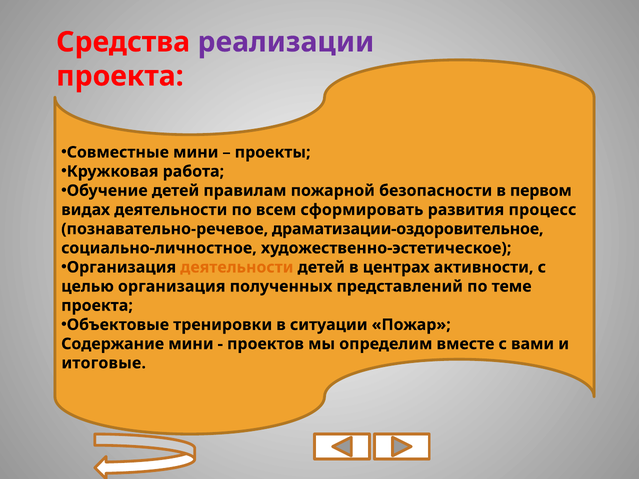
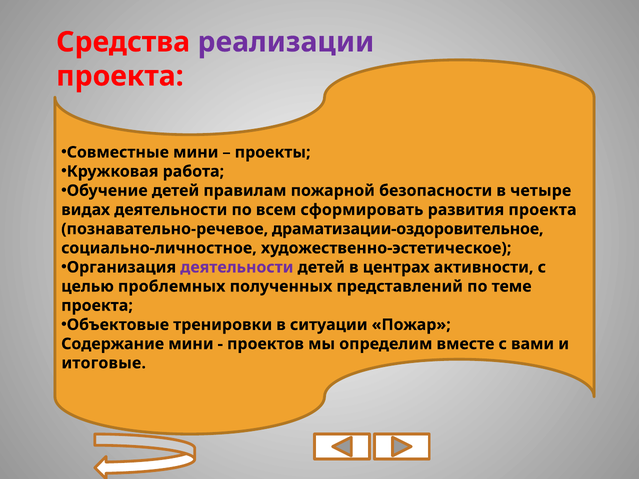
первом: первом -> четыре
развития процесс: процесс -> проекта
деятельности at (237, 267) colour: orange -> purple
целью организация: организация -> проблемных
